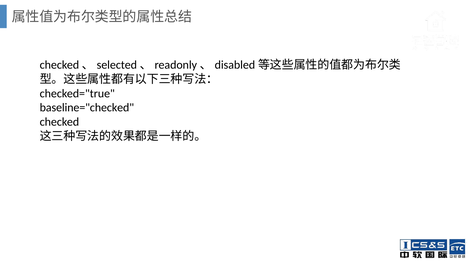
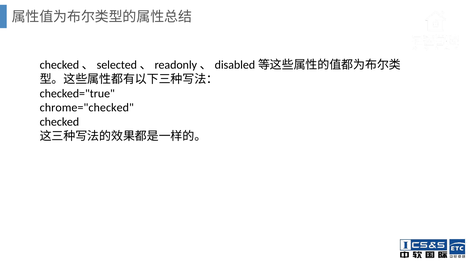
baseline="checked: baseline="checked -> chrome="checked
